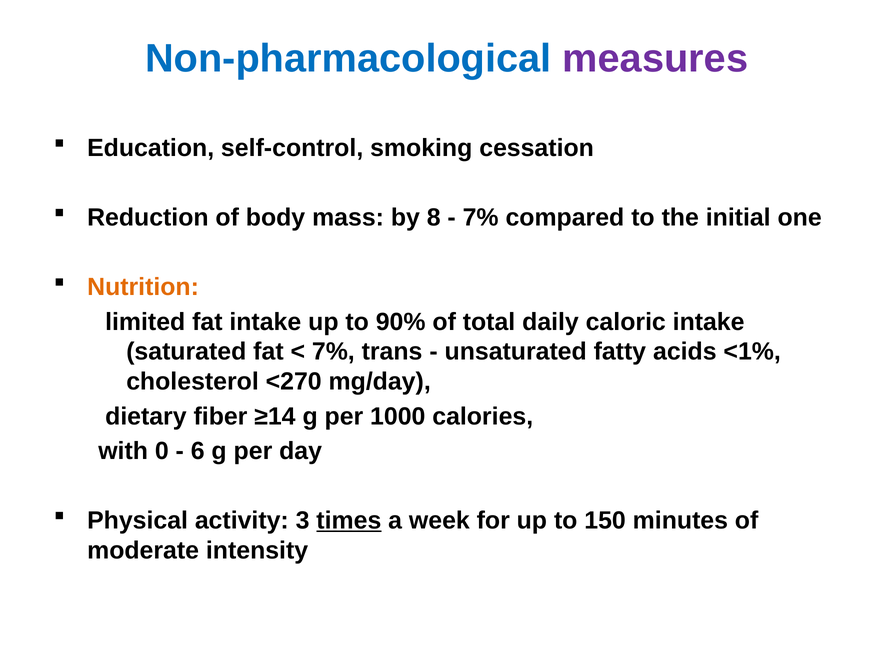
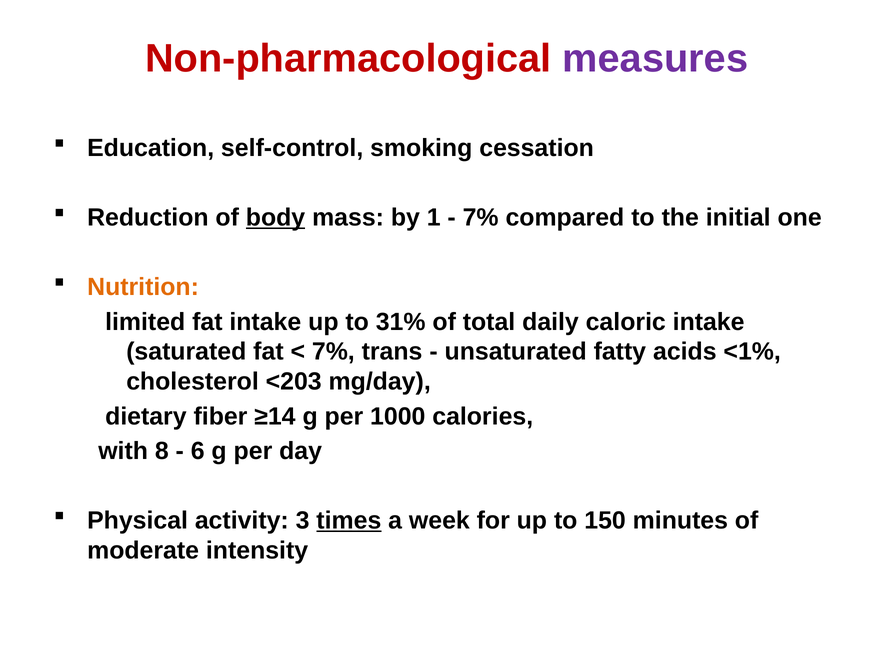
Non-pharmacological colour: blue -> red
body underline: none -> present
8: 8 -> 1
90%: 90% -> 31%
<270: <270 -> <203
0: 0 -> 8
